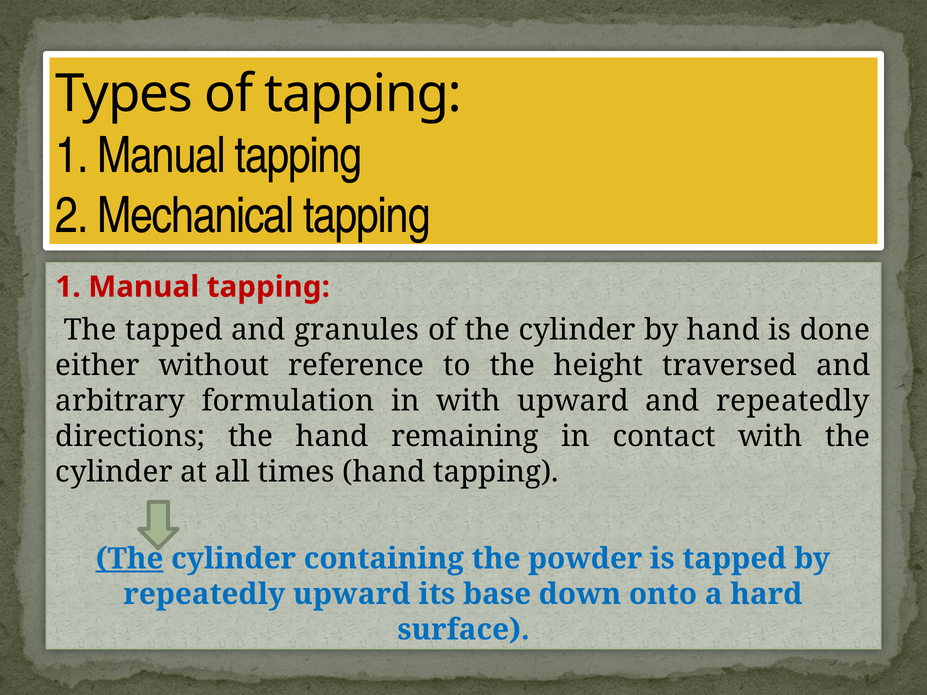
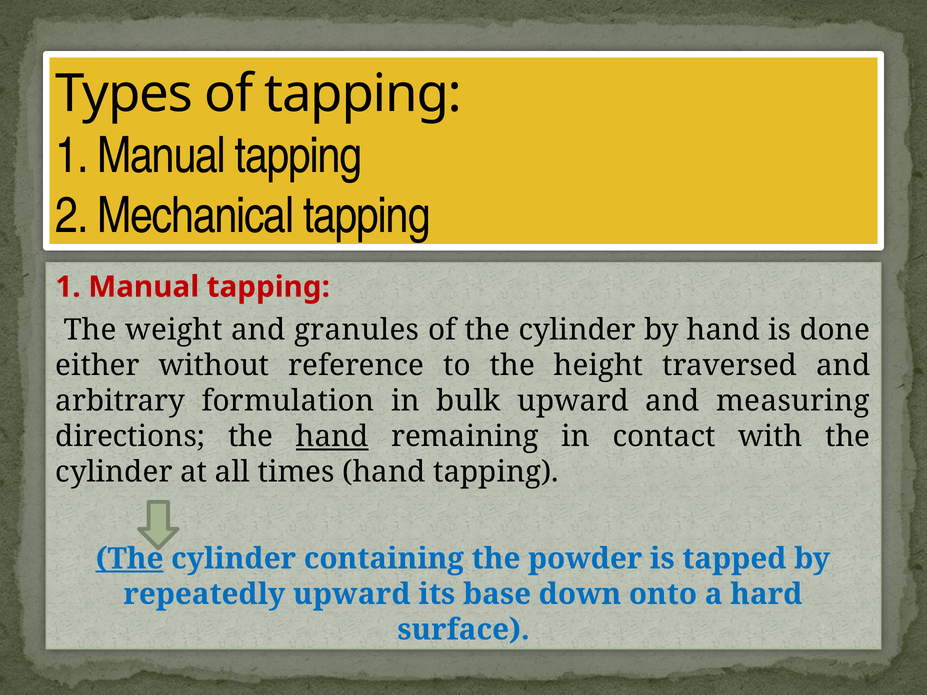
The tapped: tapped -> weight
in with: with -> bulk
and repeatedly: repeatedly -> measuring
hand at (332, 437) underline: none -> present
